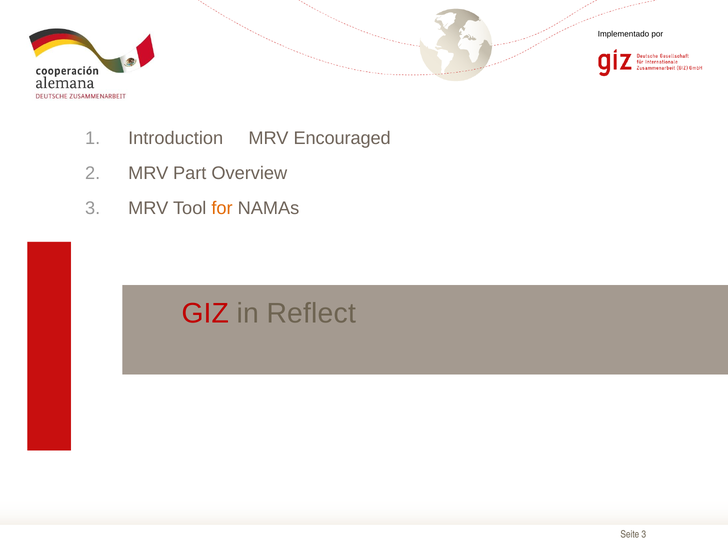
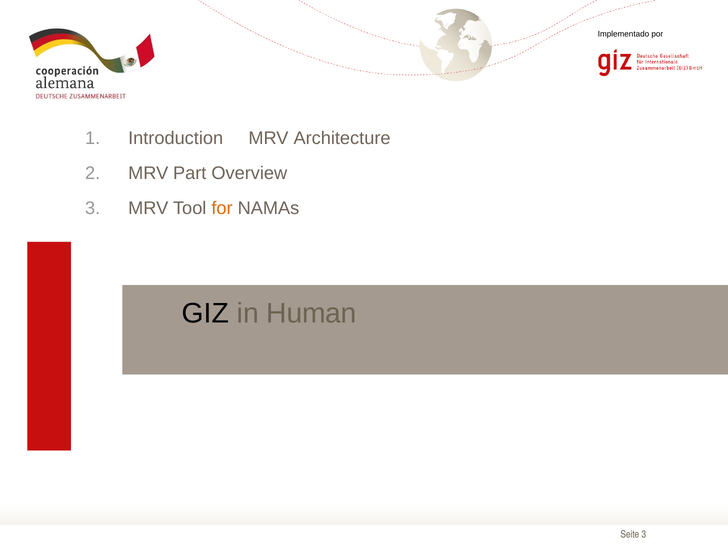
Encouraged: Encouraged -> Architecture
GIZ colour: red -> black
Reflect: Reflect -> Human
